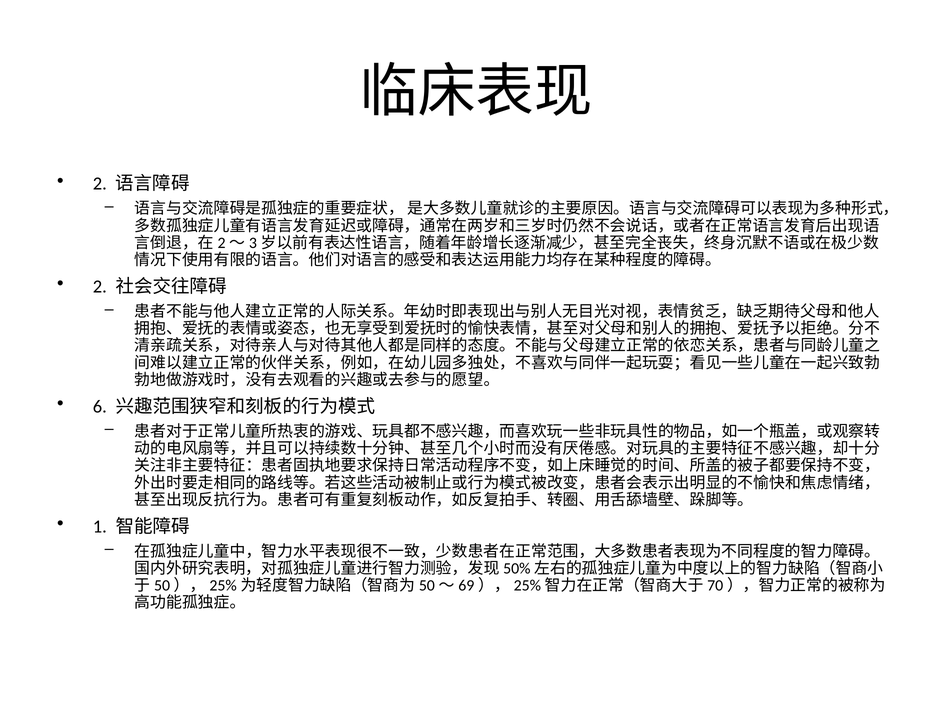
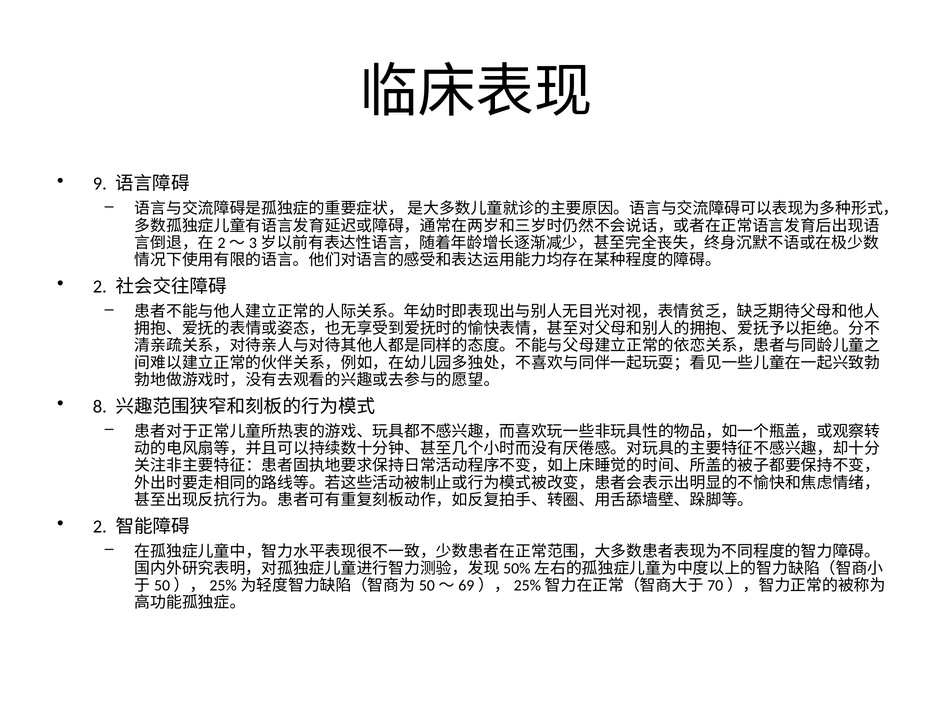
2 at (100, 184): 2 -> 9
6: 6 -> 8
1 at (100, 526): 1 -> 2
